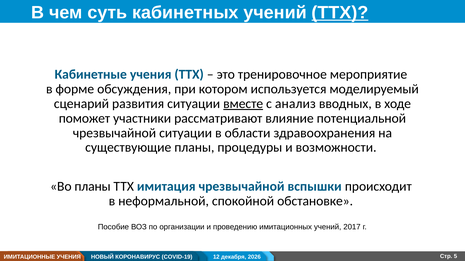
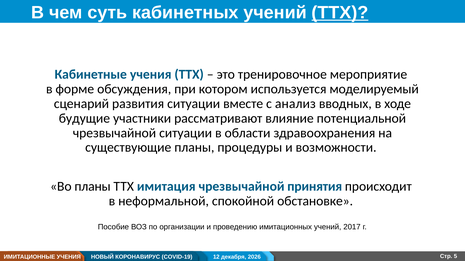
вместе underline: present -> none
поможет: поможет -> будущие
вспышки: вспышки -> принятия
